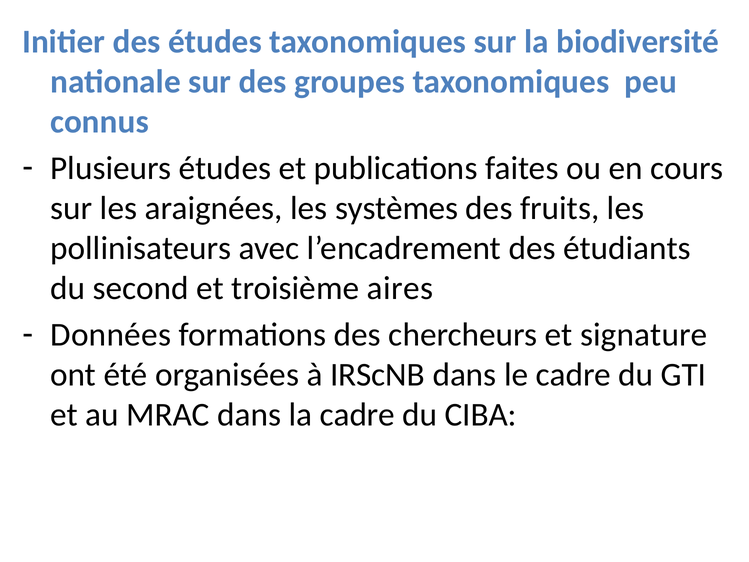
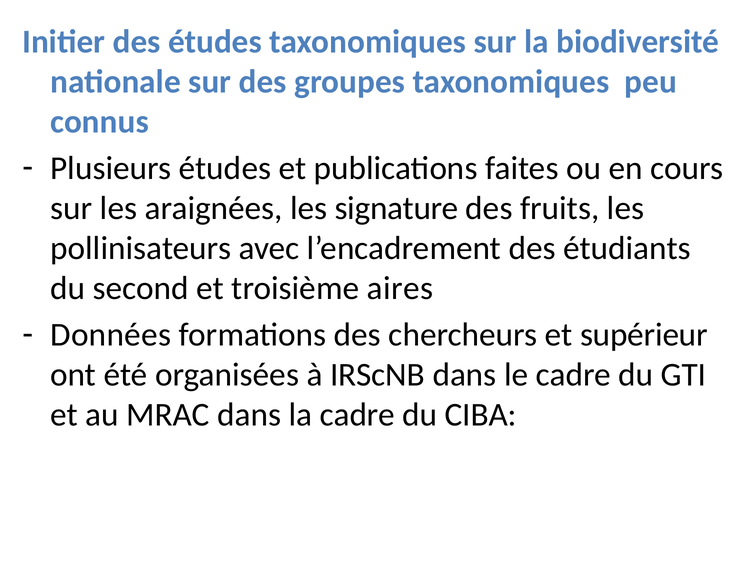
systèmes: systèmes -> signature
signature: signature -> supérieur
